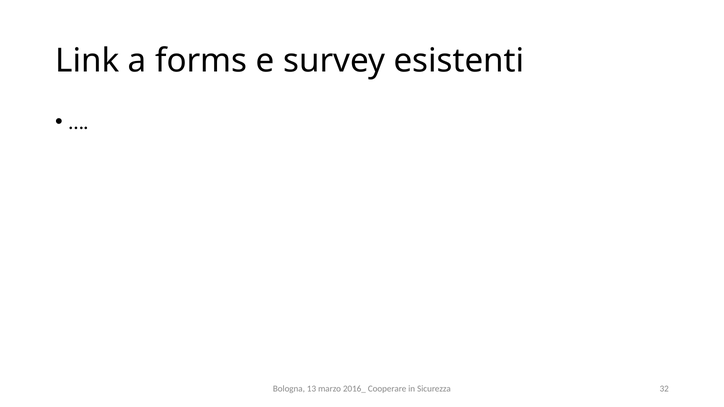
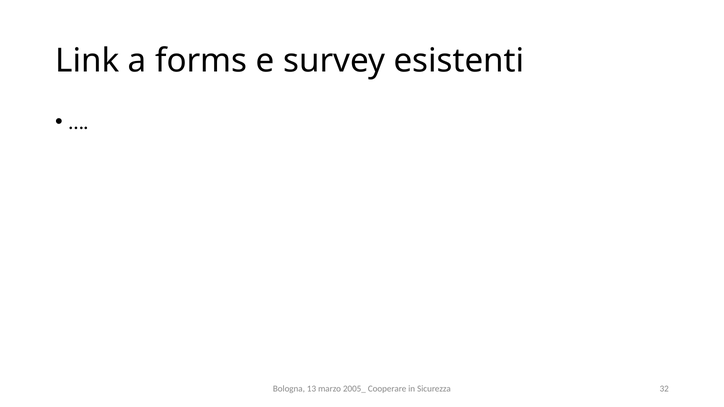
2016_: 2016_ -> 2005_
